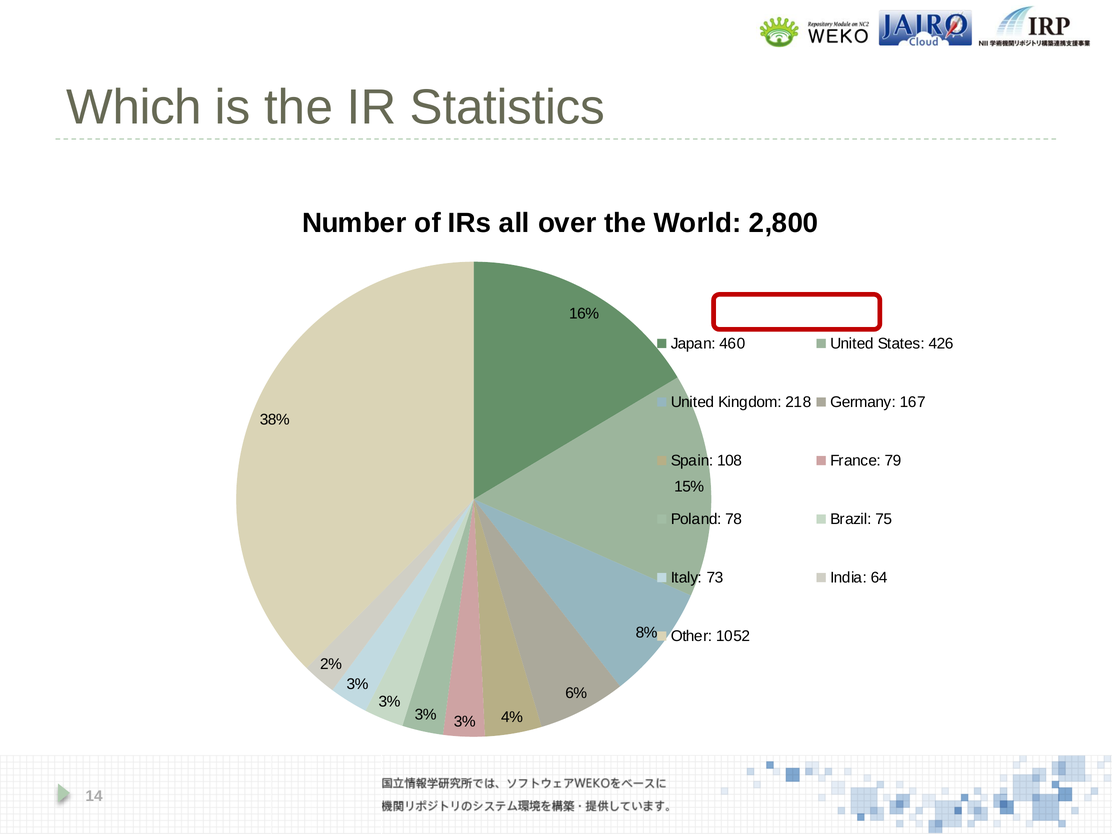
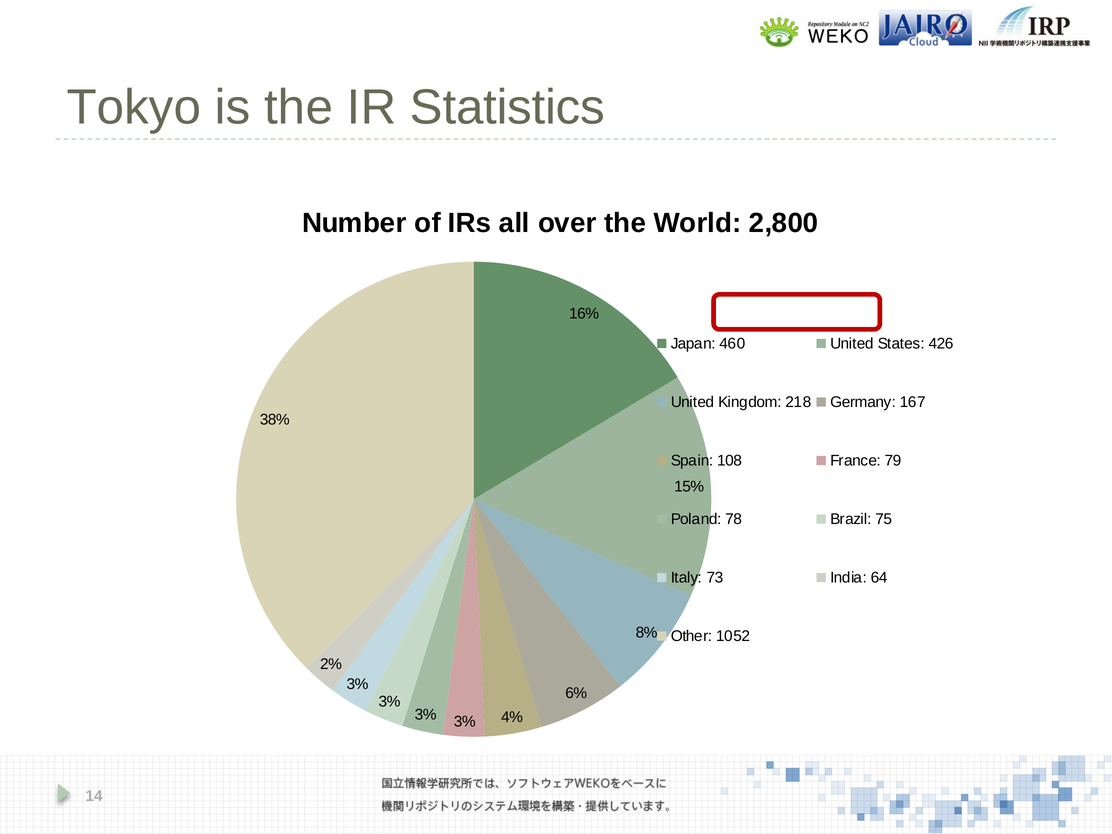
Which: Which -> Tokyo
